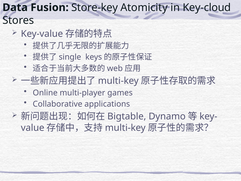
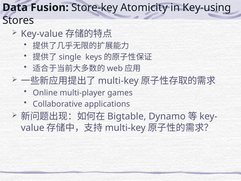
Key-cloud: Key-cloud -> Key-using
